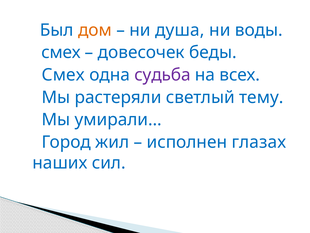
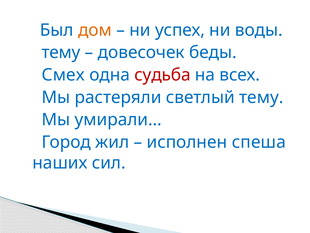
душа: душа -> успех
смех at (61, 52): смех -> тему
судьба colour: purple -> red
глазах: глазах -> спеша
